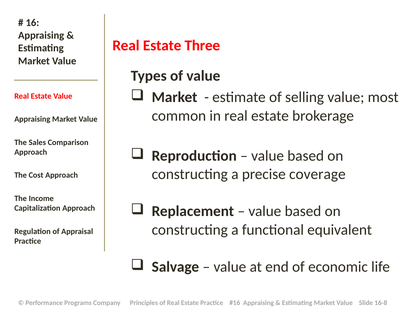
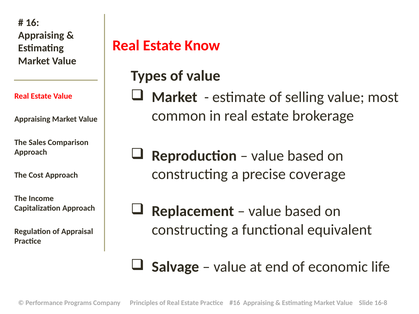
Three: Three -> Know
